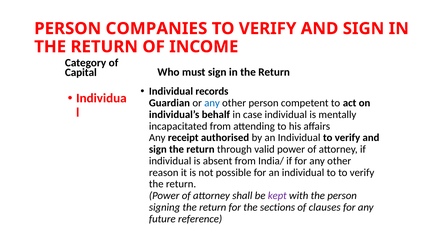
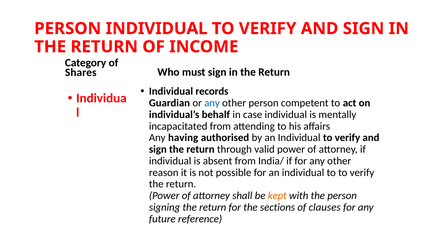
PERSON COMPANIES: COMPANIES -> INDIVIDUAL
Capital: Capital -> Shares
receipt: receipt -> having
kept colour: purple -> orange
